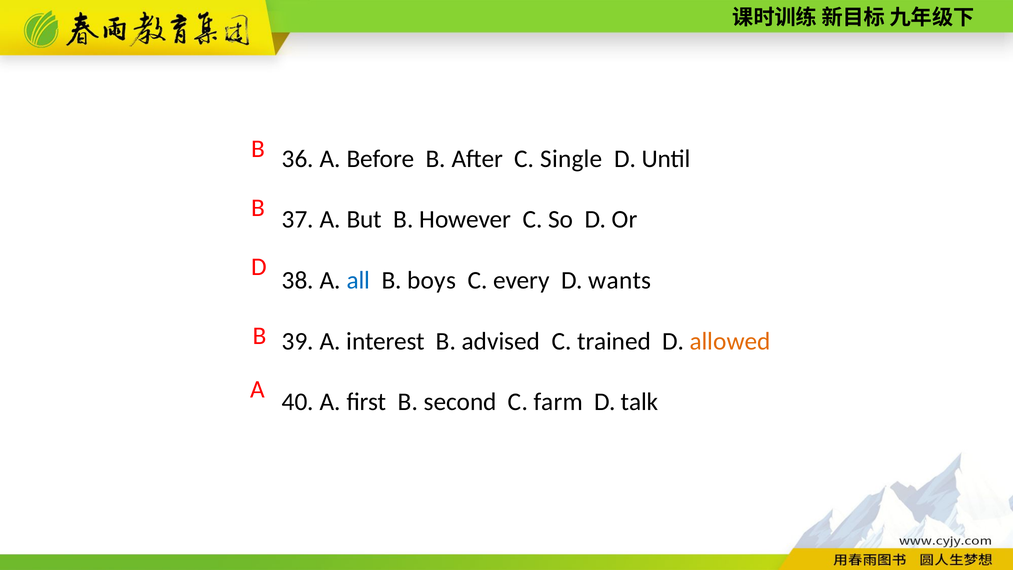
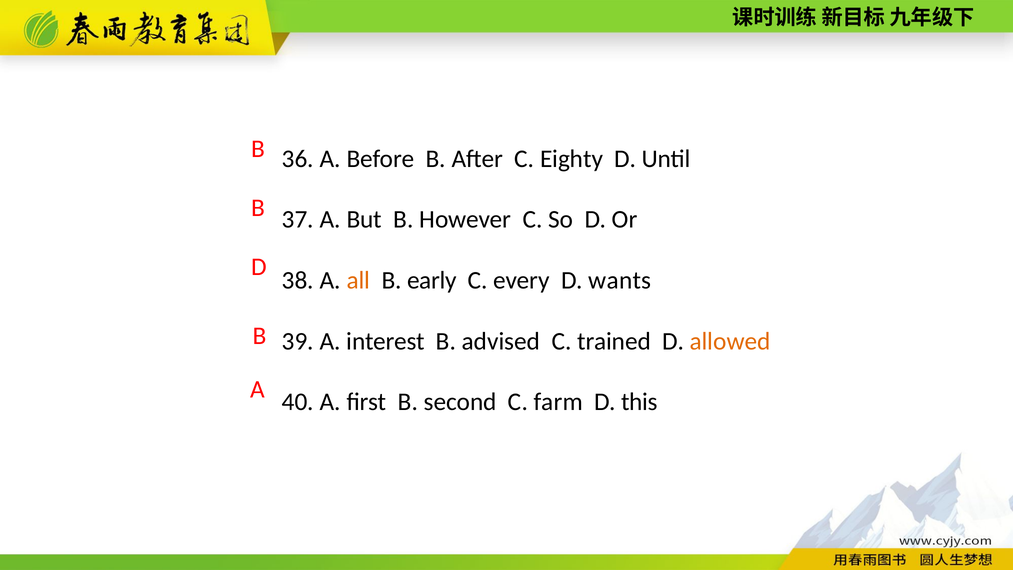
Single: Single -> Eighty
all colour: blue -> orange
boys: boys -> early
talk: talk -> this
